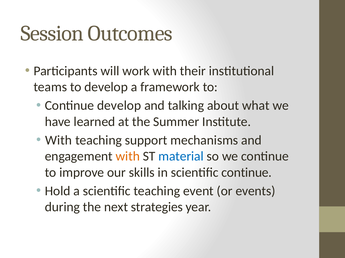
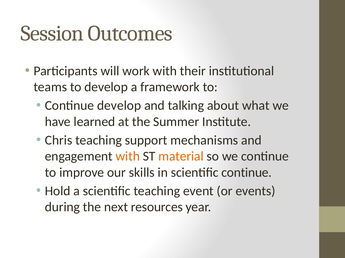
With at (59, 141): With -> Chris
material colour: blue -> orange
strategies: strategies -> resources
